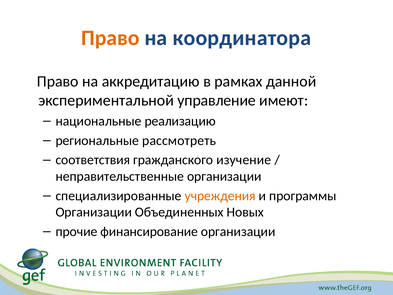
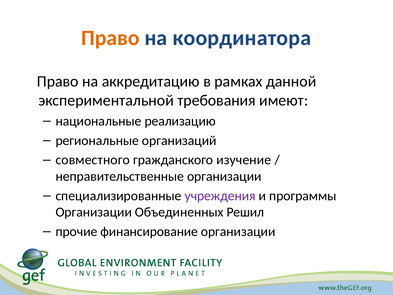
управление: управление -> требования
рассмотреть: рассмотреть -> организаций
соответствия: соответствия -> совместного
учреждения colour: orange -> purple
Новых: Новых -> Решил
